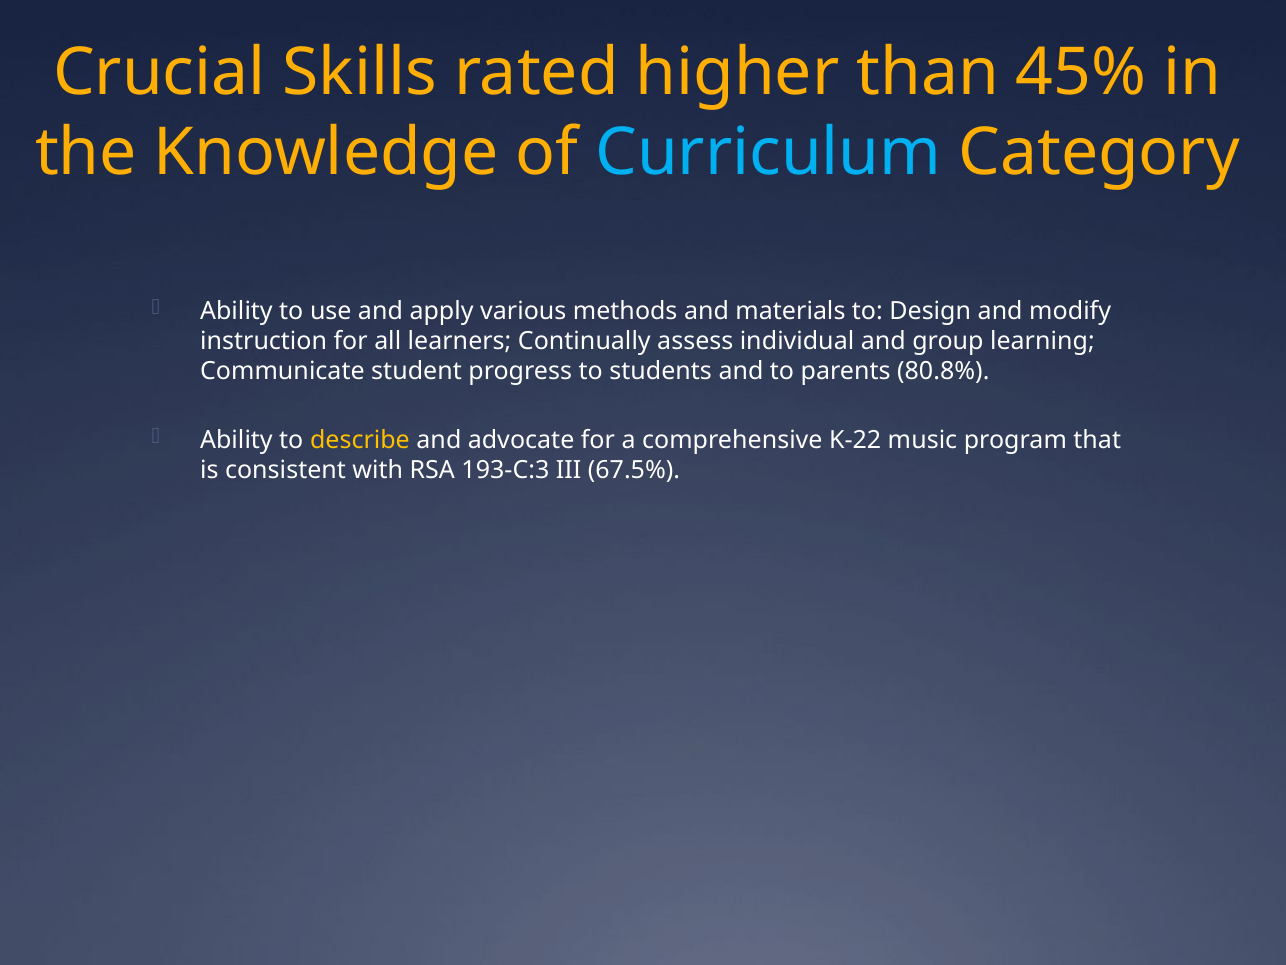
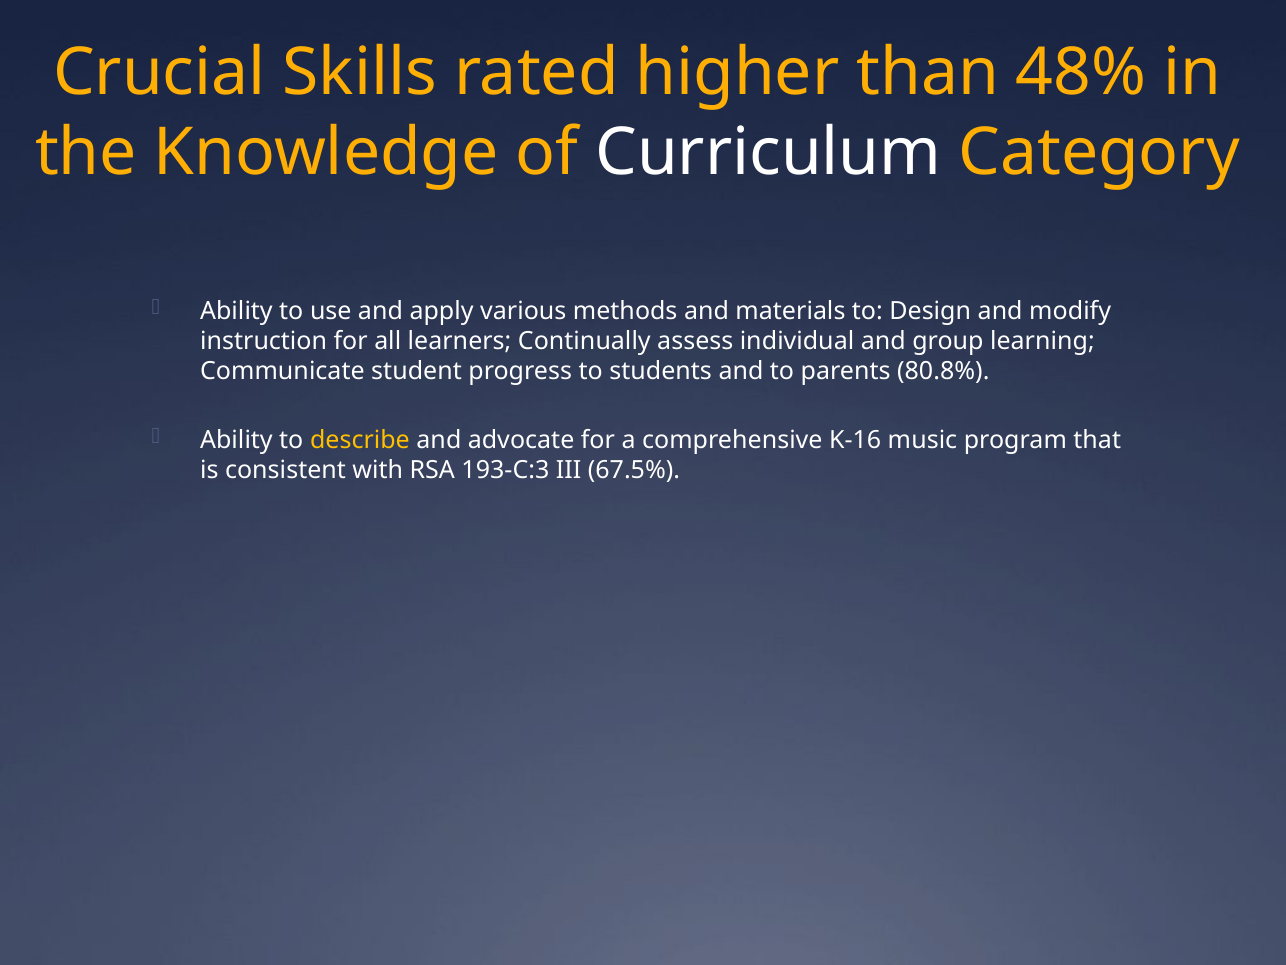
45%: 45% -> 48%
Curriculum colour: light blue -> white
K-22: K-22 -> K-16
